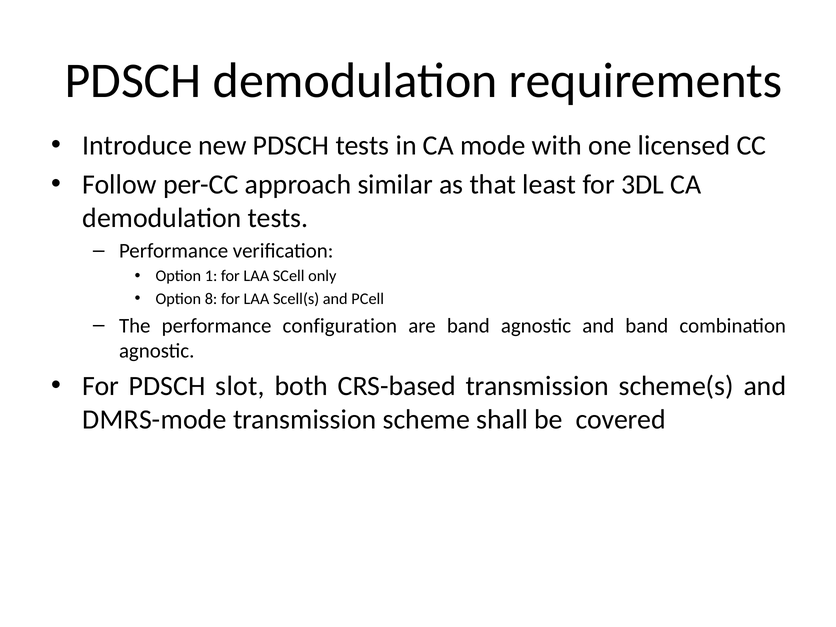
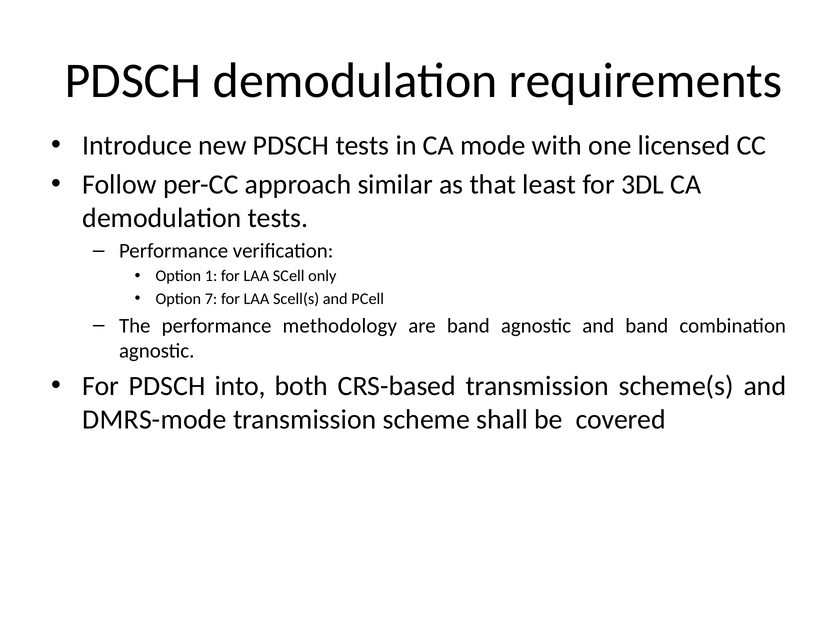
8: 8 -> 7
configuration: configuration -> methodology
slot: slot -> into
